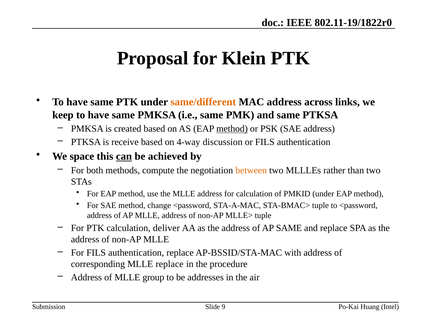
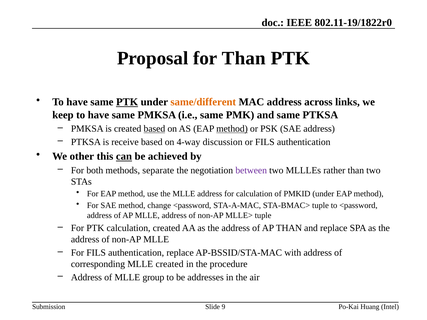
for Klein: Klein -> Than
PTK at (127, 102) underline: none -> present
based at (154, 129) underline: none -> present
space: space -> other
compute: compute -> separate
between colour: orange -> purple
calculation deliver: deliver -> created
AP SAME: SAME -> THAN
MLLE replace: replace -> created
